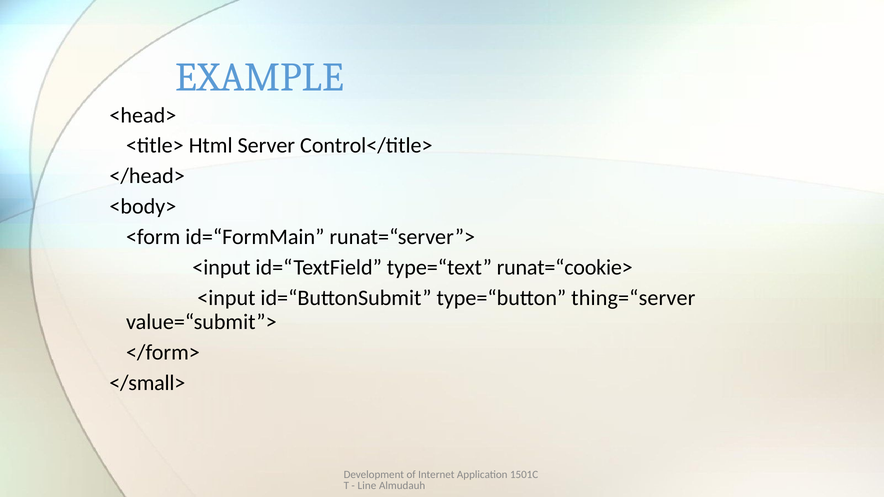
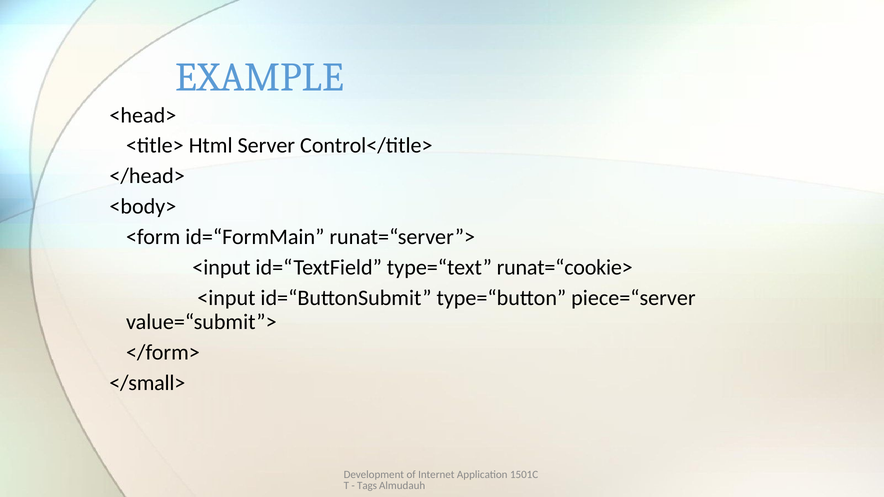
thing=“server: thing=“server -> piece=“server
Line: Line -> Tags
